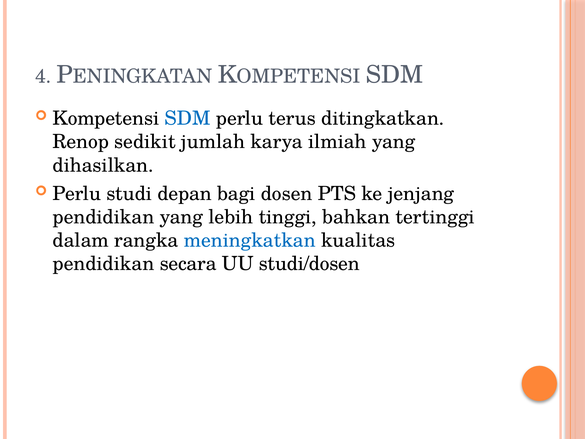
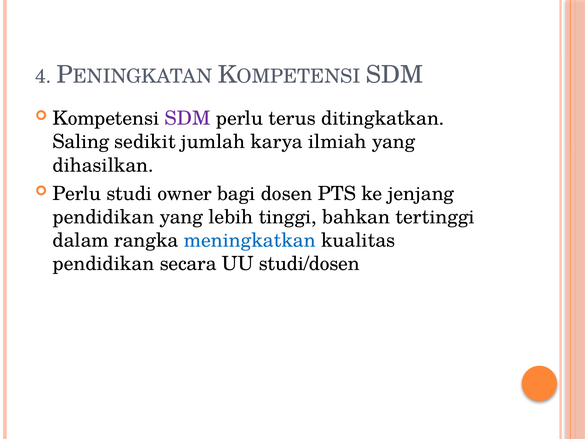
SDM at (188, 118) colour: blue -> purple
Renop: Renop -> Saling
depan: depan -> owner
